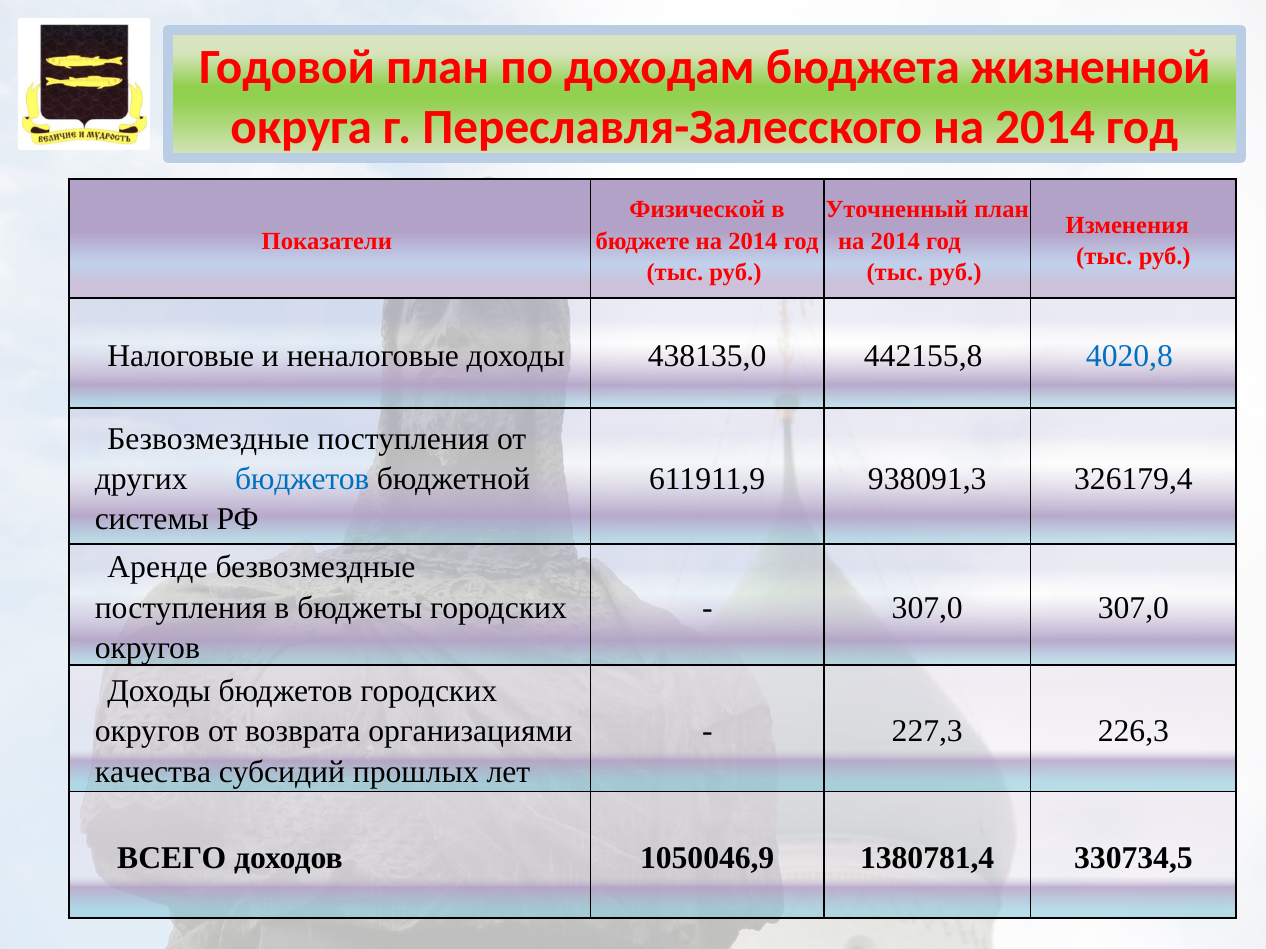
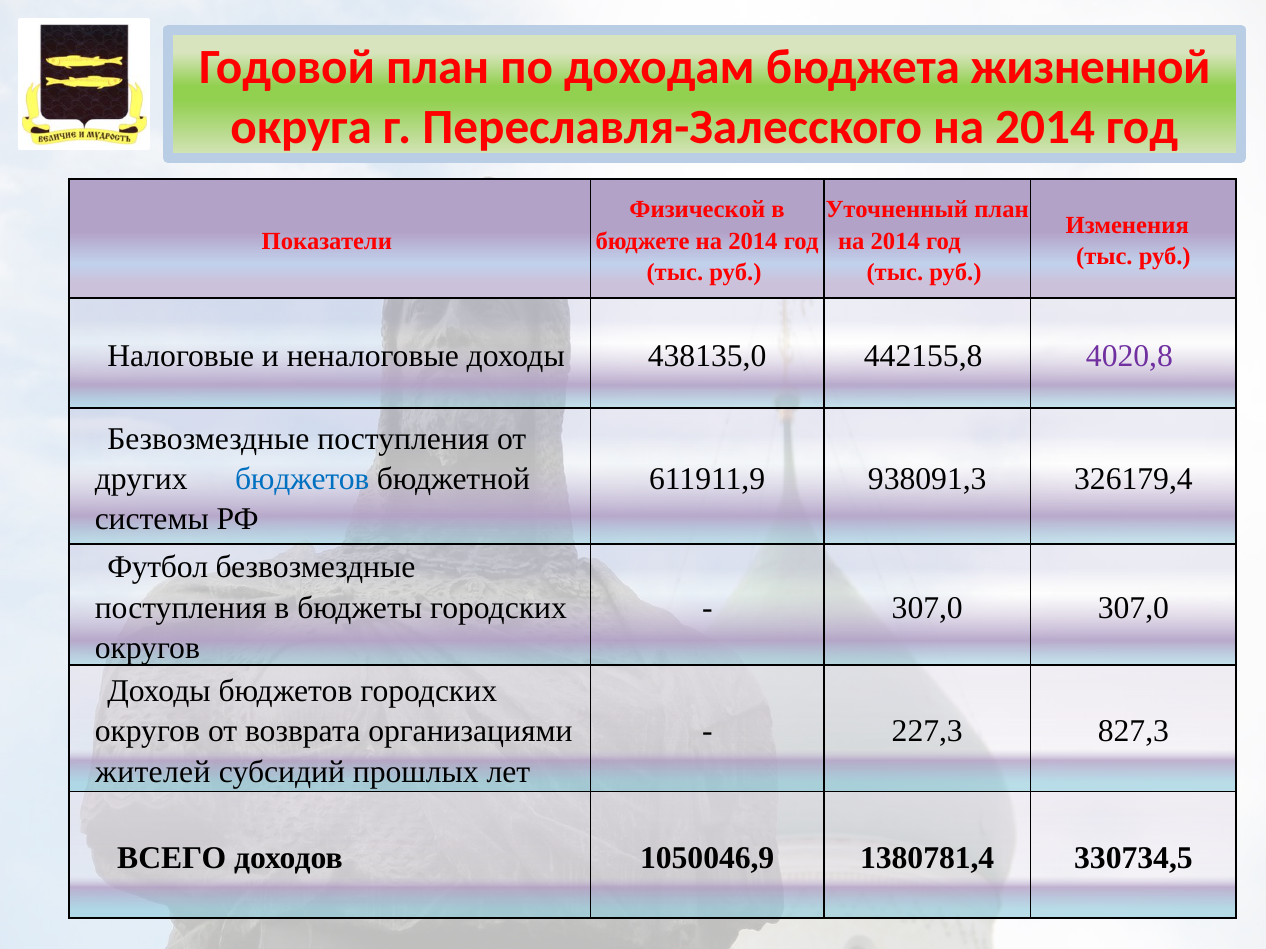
4020,8 colour: blue -> purple
Аренде: Аренде -> Футбол
226,3: 226,3 -> 827,3
качества: качества -> жителей
